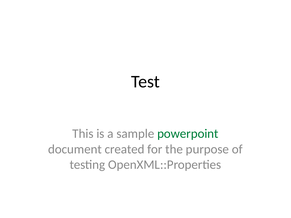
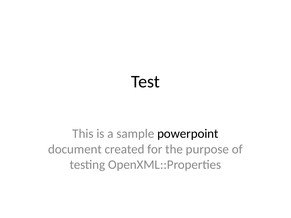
powerpoint colour: green -> black
